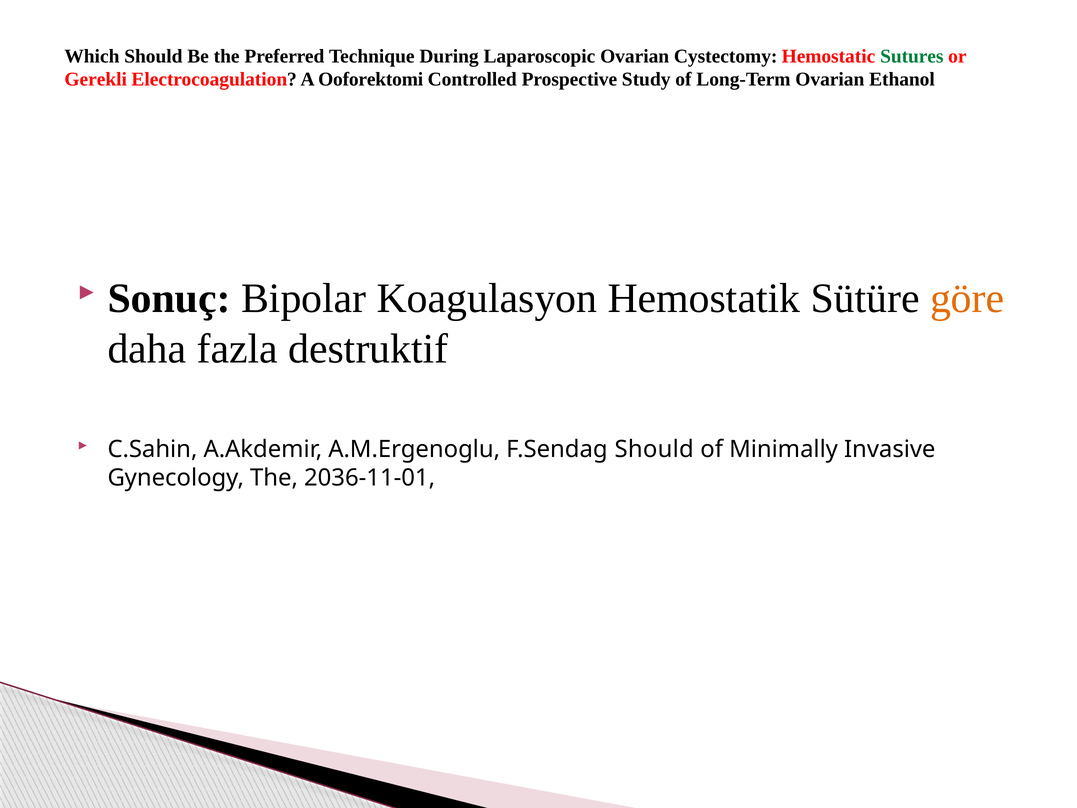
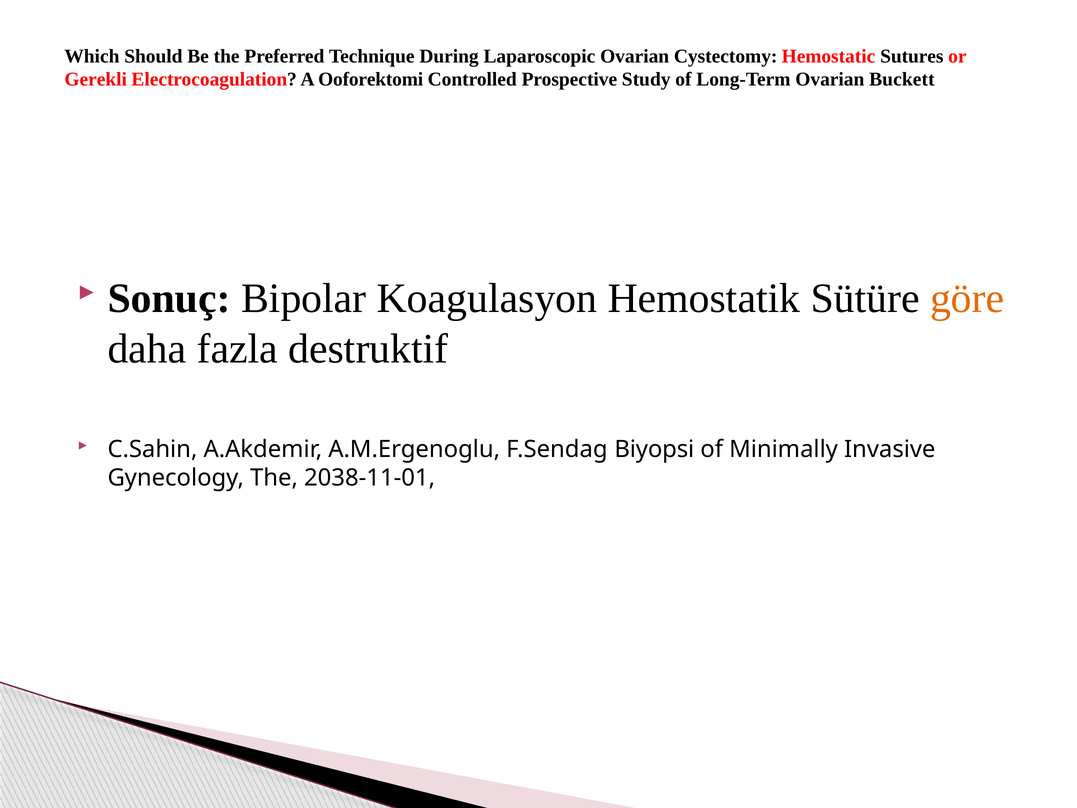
Sutures colour: green -> black
Ethanol: Ethanol -> Buckett
F.Sendag Should: Should -> Biyopsi
2036-11-01: 2036-11-01 -> 2038-11-01
